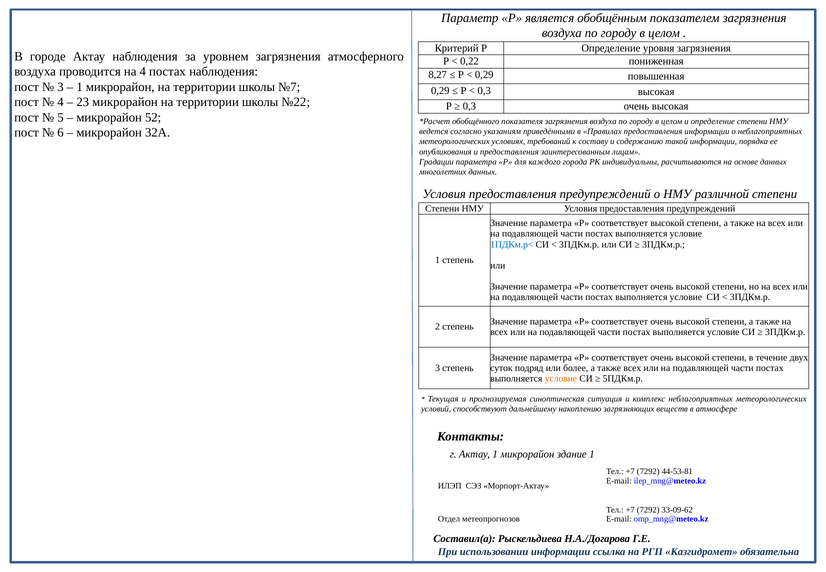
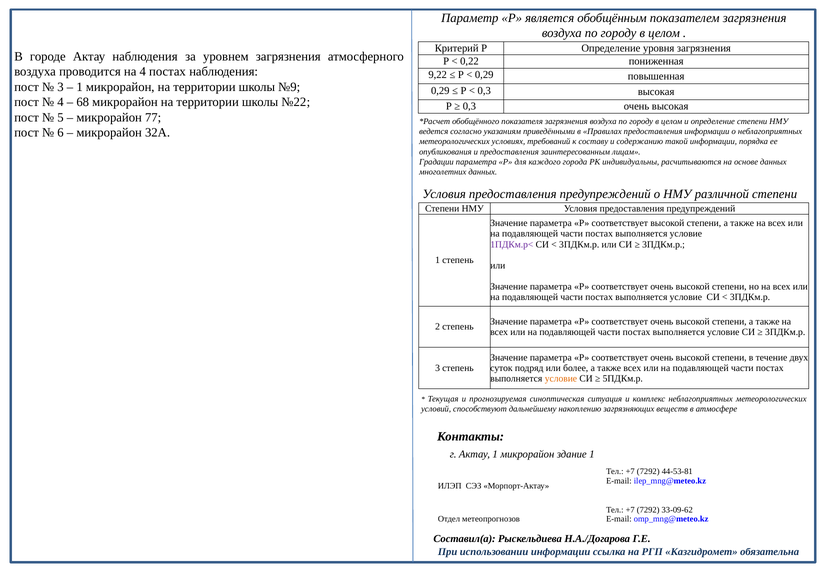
8,27: 8,27 -> 9,22
№7: №7 -> №9
23: 23 -> 68
52: 52 -> 77
1ПДКм.р< colour: blue -> purple
